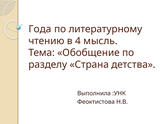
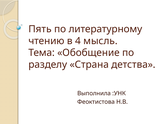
Года: Года -> Пять
